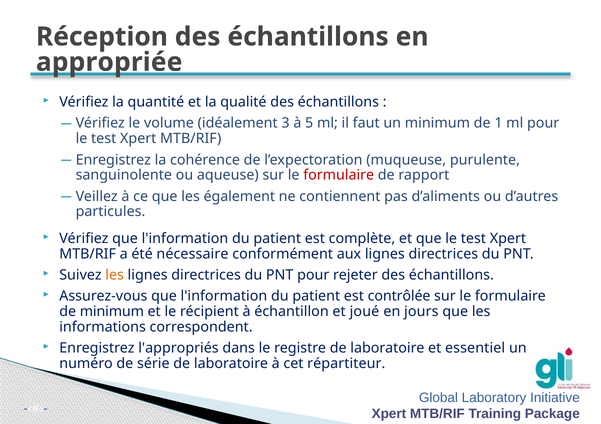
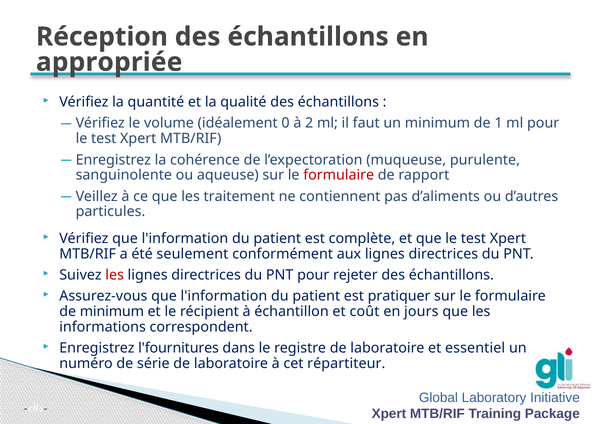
3: 3 -> 0
5: 5 -> 2
également: également -> traitement
nécessaire: nécessaire -> seulement
les at (115, 275) colour: orange -> red
contrôlée: contrôlée -> pratiquer
joué: joué -> coût
l'appropriés: l'appropriés -> l'fournitures
